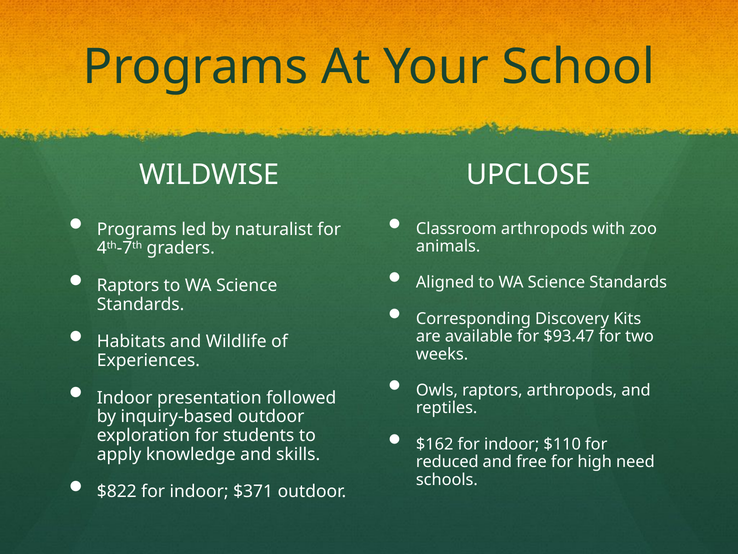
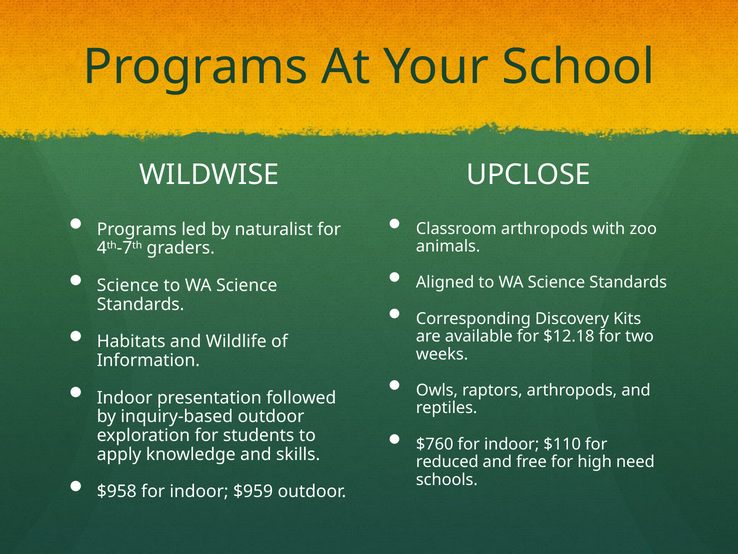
Raptors at (128, 285): Raptors -> Science
$93.47: $93.47 -> $12.18
Experiences: Experiences -> Information
$162: $162 -> $760
$822: $822 -> $958
$371: $371 -> $959
